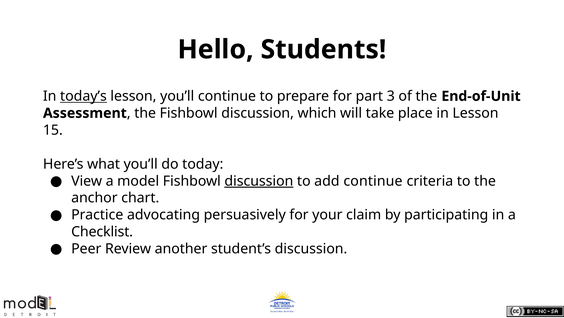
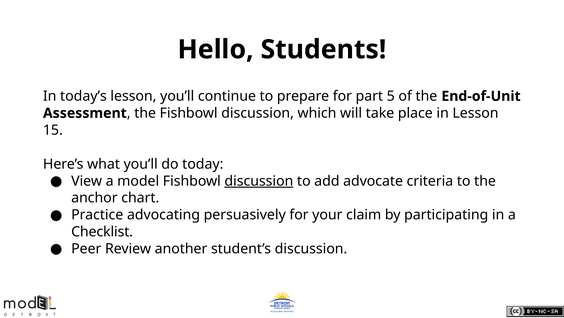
today’s underline: present -> none
3: 3 -> 5
add continue: continue -> advocate
